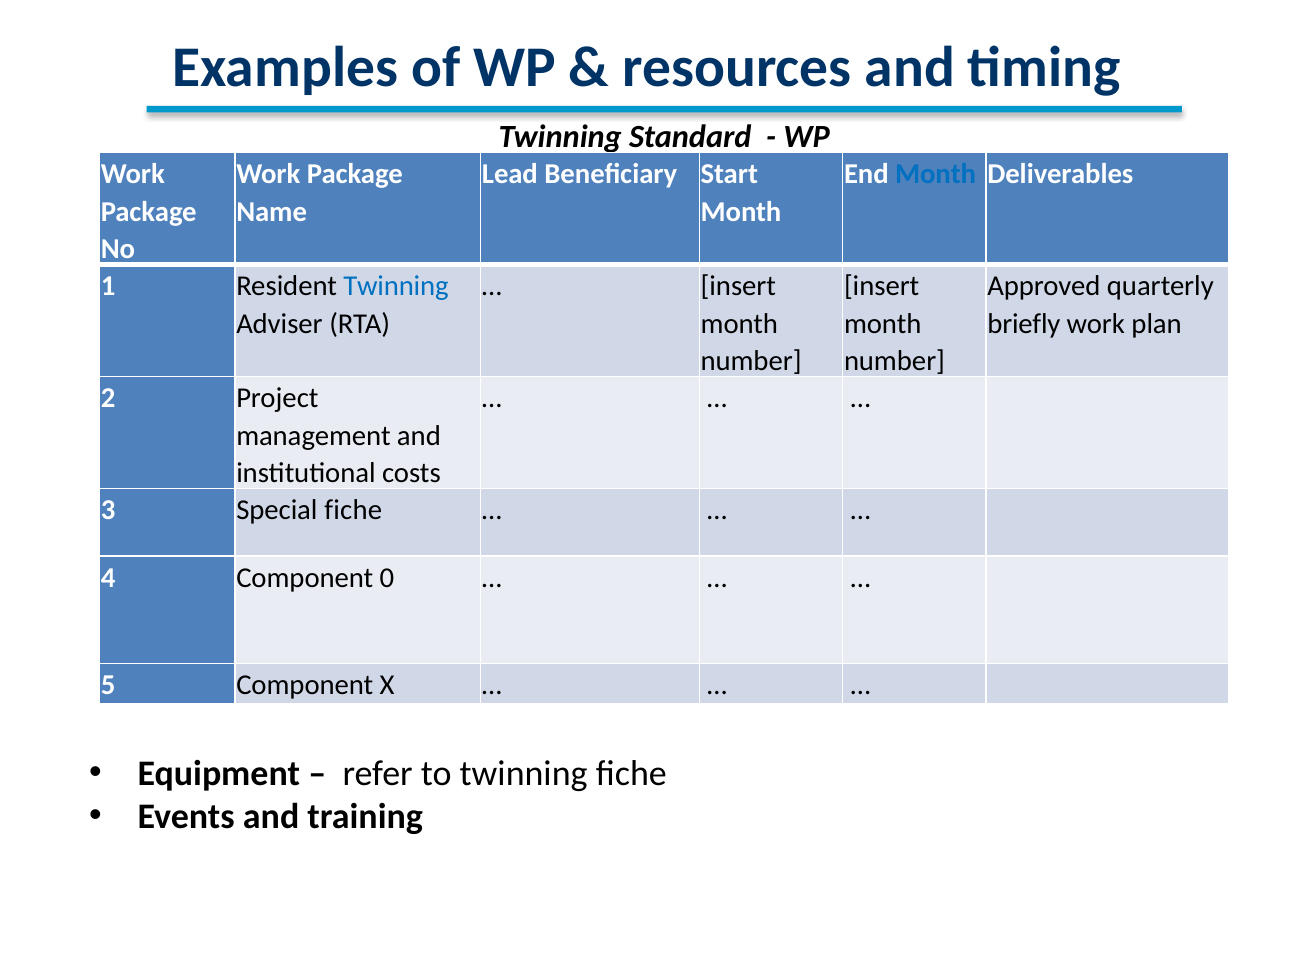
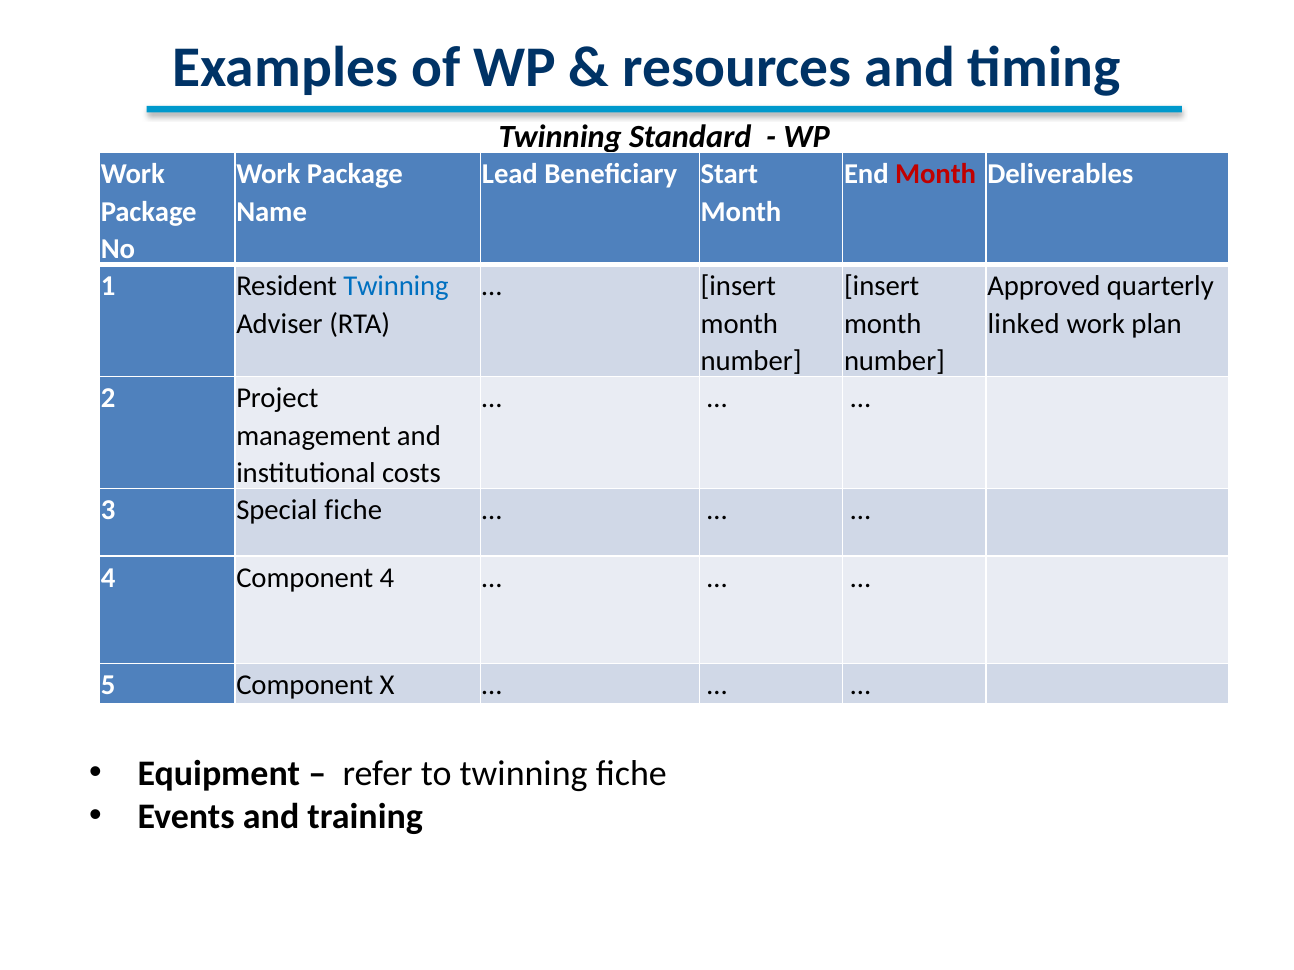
Month at (936, 174) colour: blue -> red
briefly: briefly -> linked
Component 0: 0 -> 4
